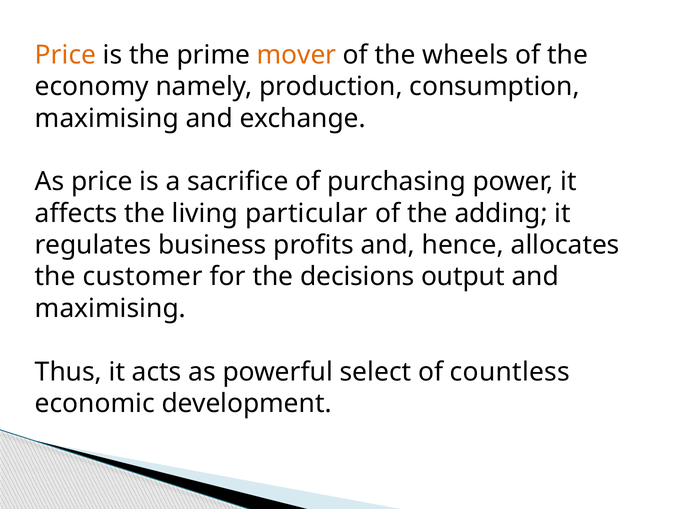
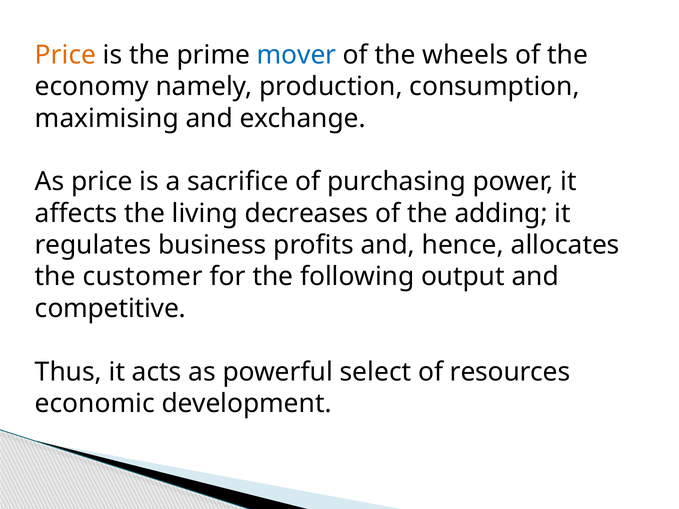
mover colour: orange -> blue
particular: particular -> decreases
decisions: decisions -> following
maximising at (110, 309): maximising -> competitive
countless: countless -> resources
